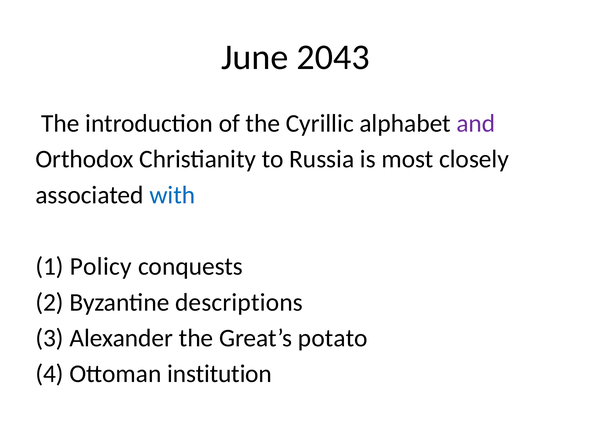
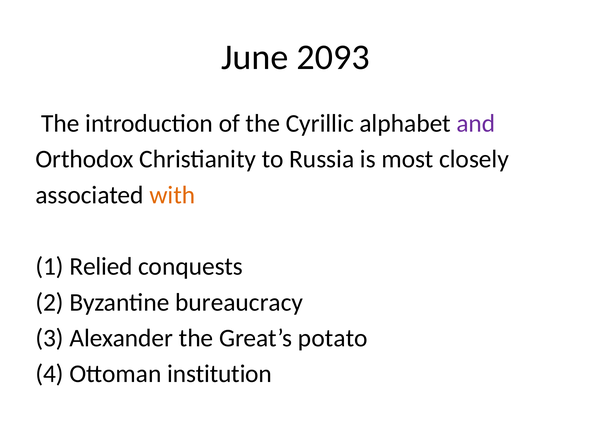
2043: 2043 -> 2093
with colour: blue -> orange
Policy: Policy -> Relied
descriptions: descriptions -> bureaucracy
